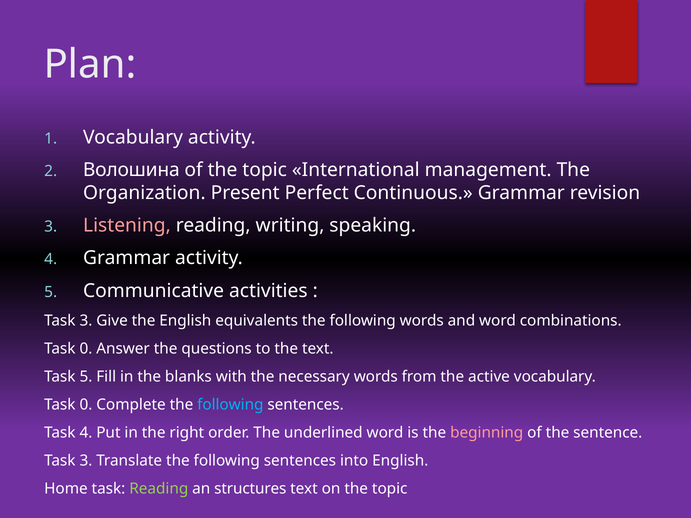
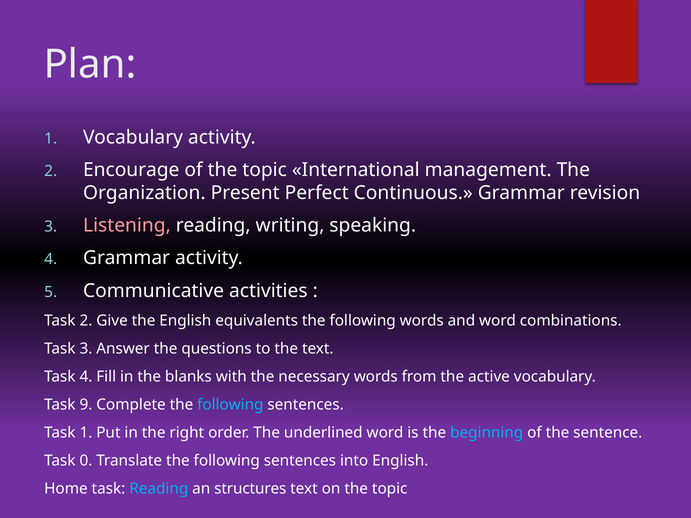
Волошина: Волошина -> Encourage
3 at (86, 321): 3 -> 2
0 at (86, 349): 0 -> 3
Task 5: 5 -> 4
0 at (86, 405): 0 -> 9
Task 4: 4 -> 1
beginning colour: pink -> light blue
3 at (86, 461): 3 -> 0
Reading at (159, 489) colour: light green -> light blue
